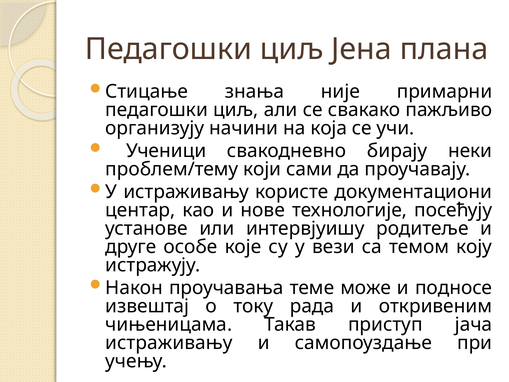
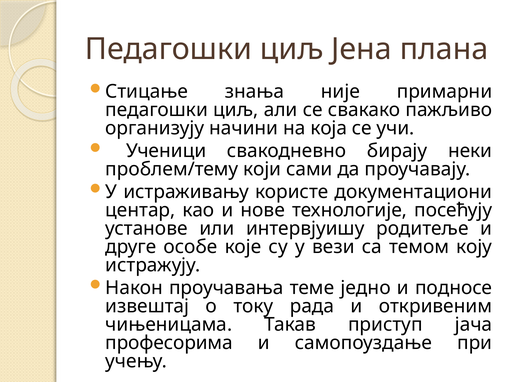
може: може -> једно
истраживању at (169, 343): истраживању -> професорима
